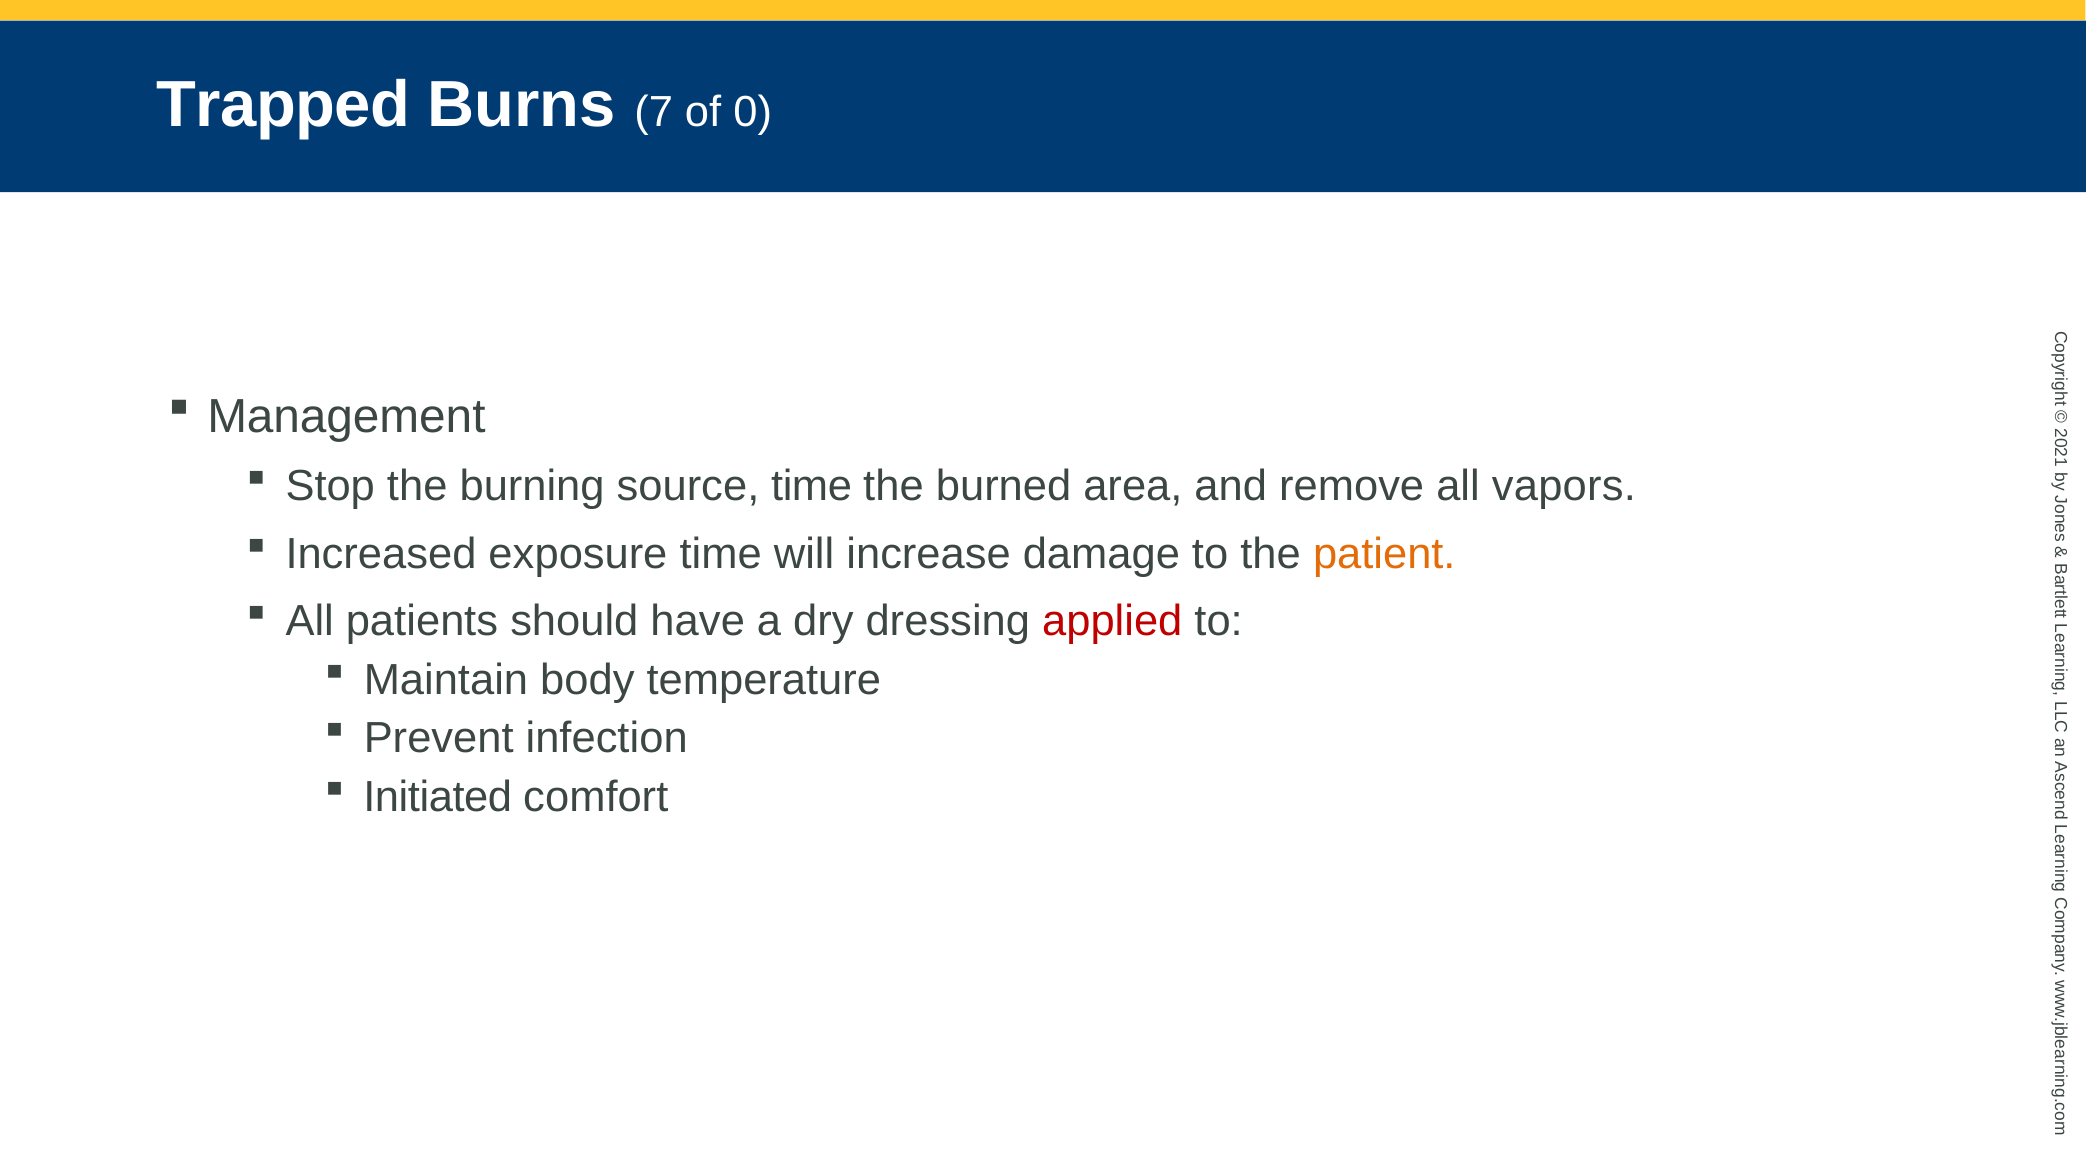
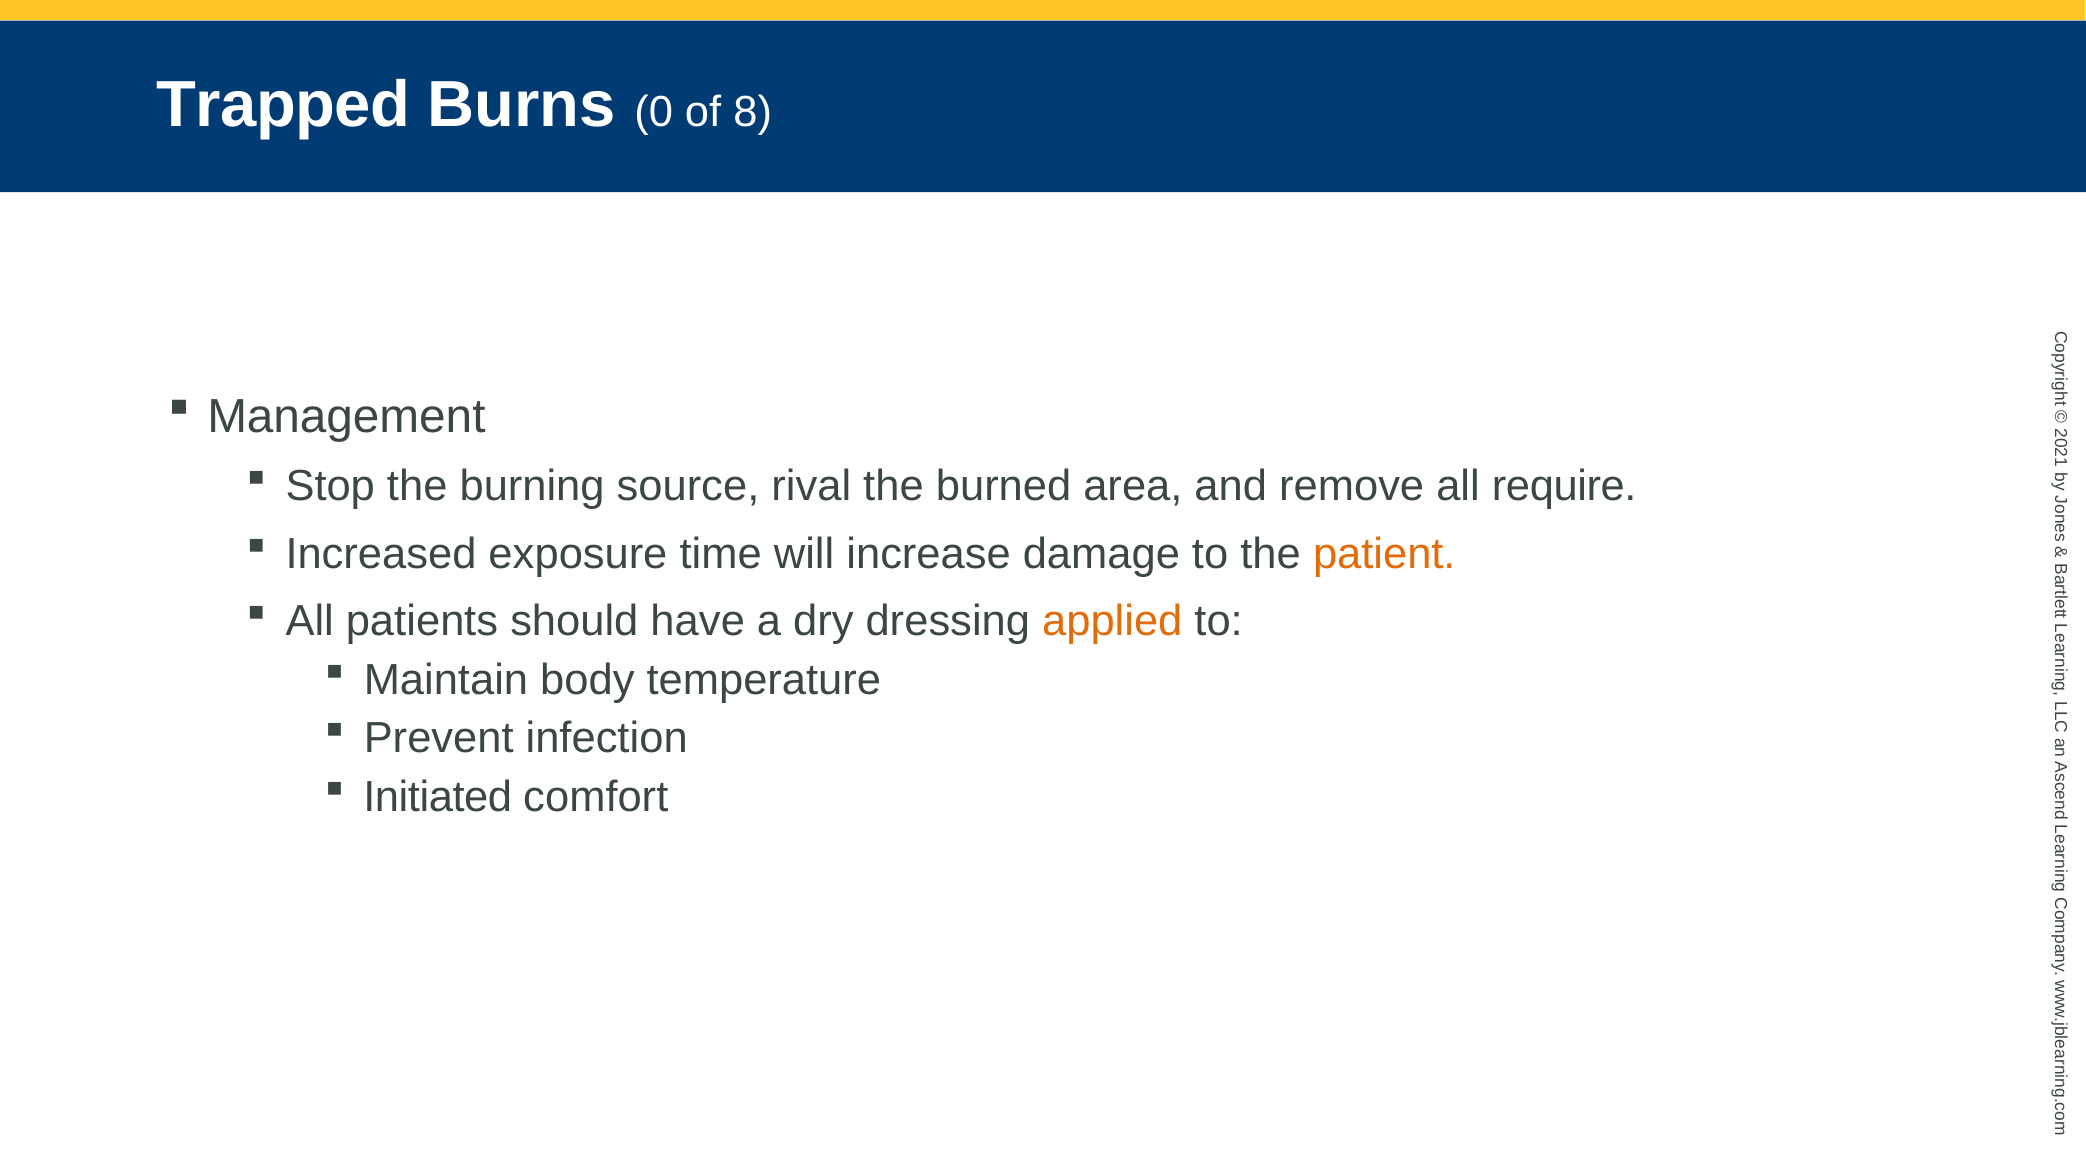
Burns 7: 7 -> 0
of 0: 0 -> 8
source time: time -> rival
vapors: vapors -> require
applied colour: red -> orange
